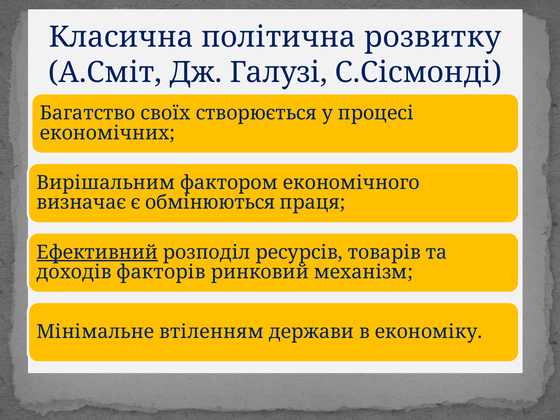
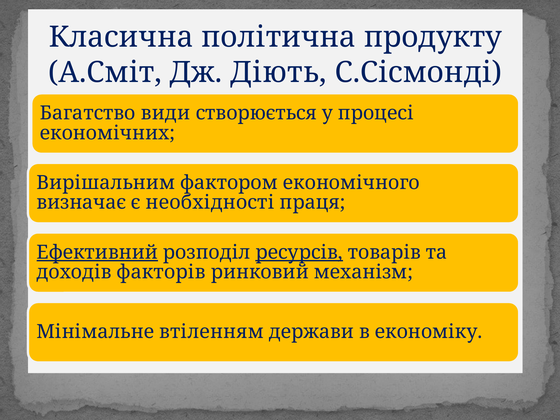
розвитку: розвитку -> продукту
Галузі: Галузі -> Діють
своїх: своїх -> види
обмінюються: обмінюються -> необхідності
ресурсів underline: none -> present
